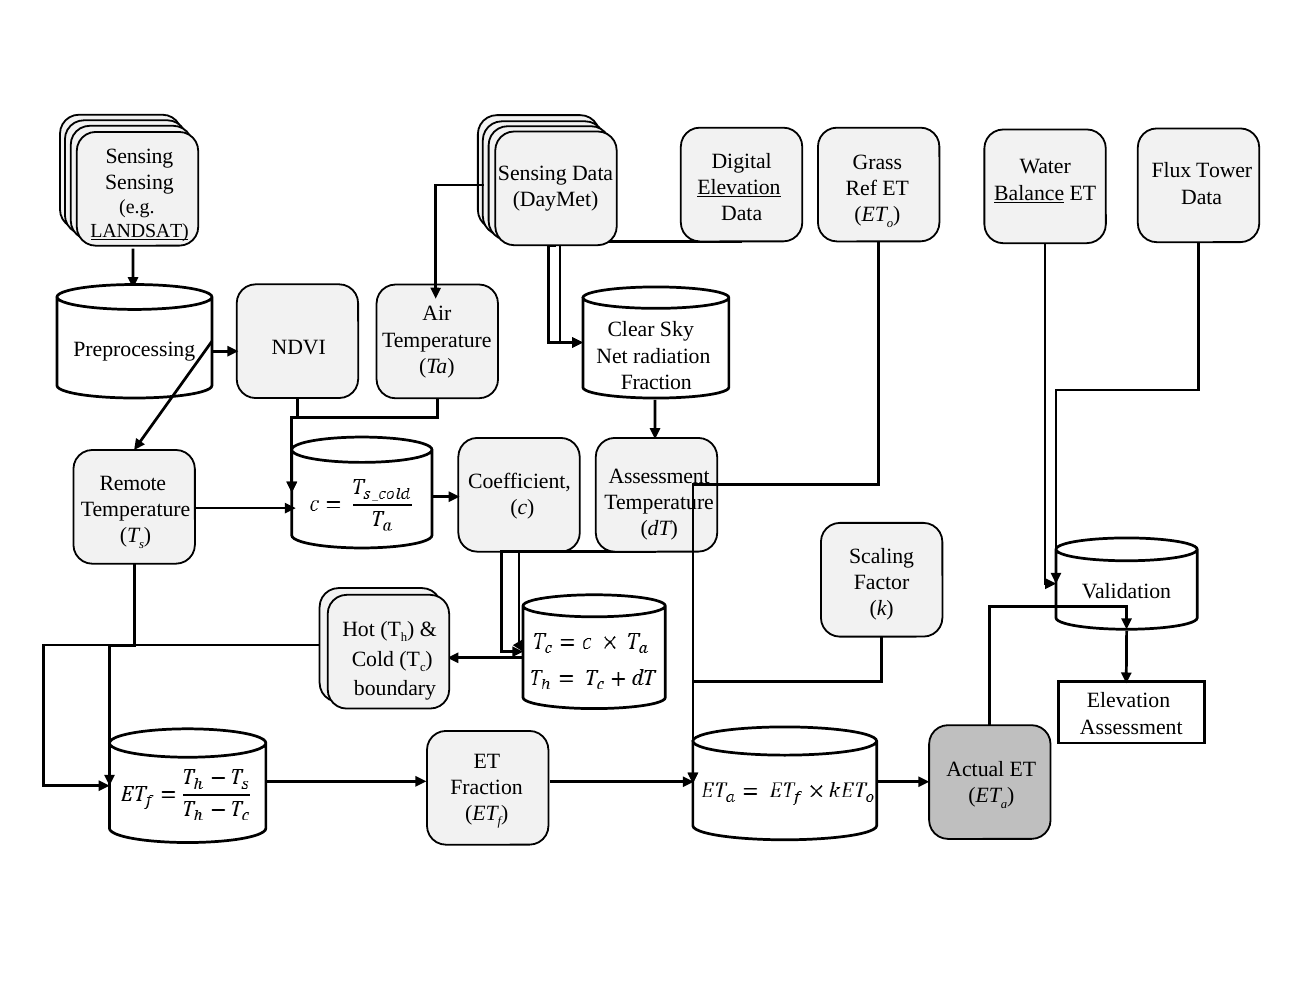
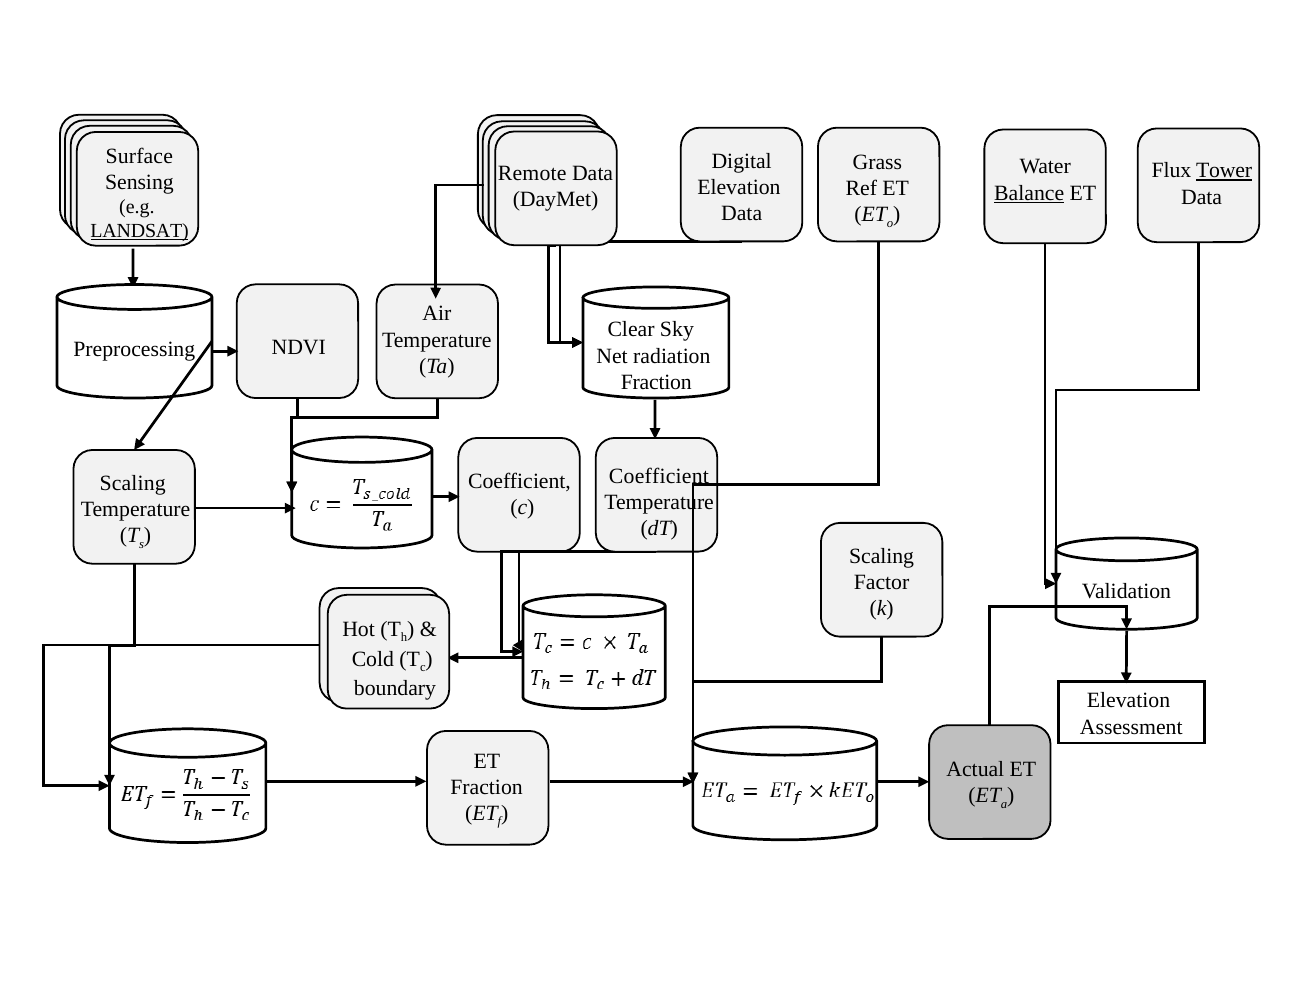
Sensing at (139, 156): Sensing -> Surface
Tower underline: none -> present
Sensing at (532, 173): Sensing -> Remote
Elevation at (739, 187) underline: present -> none
Assessment at (659, 476): Assessment -> Coefficient
Remote at (133, 483): Remote -> Scaling
